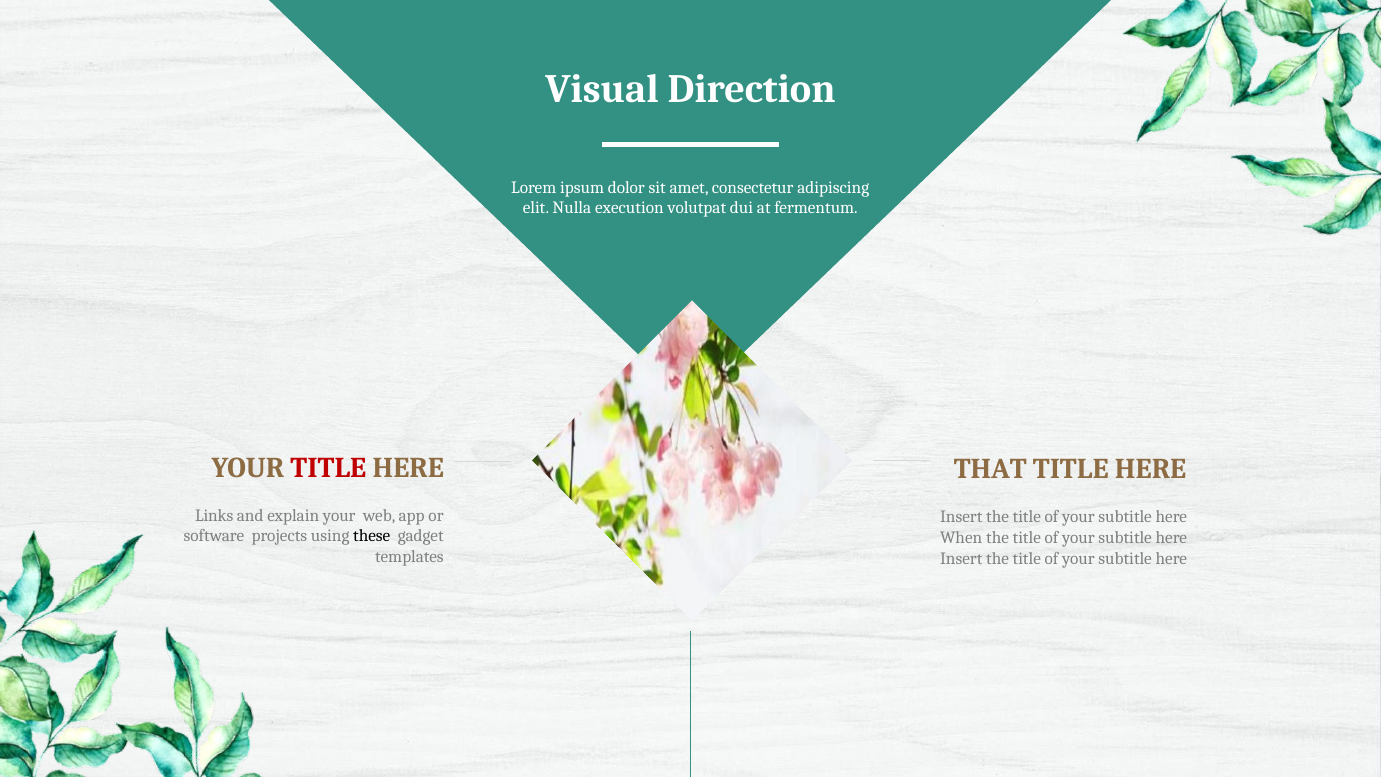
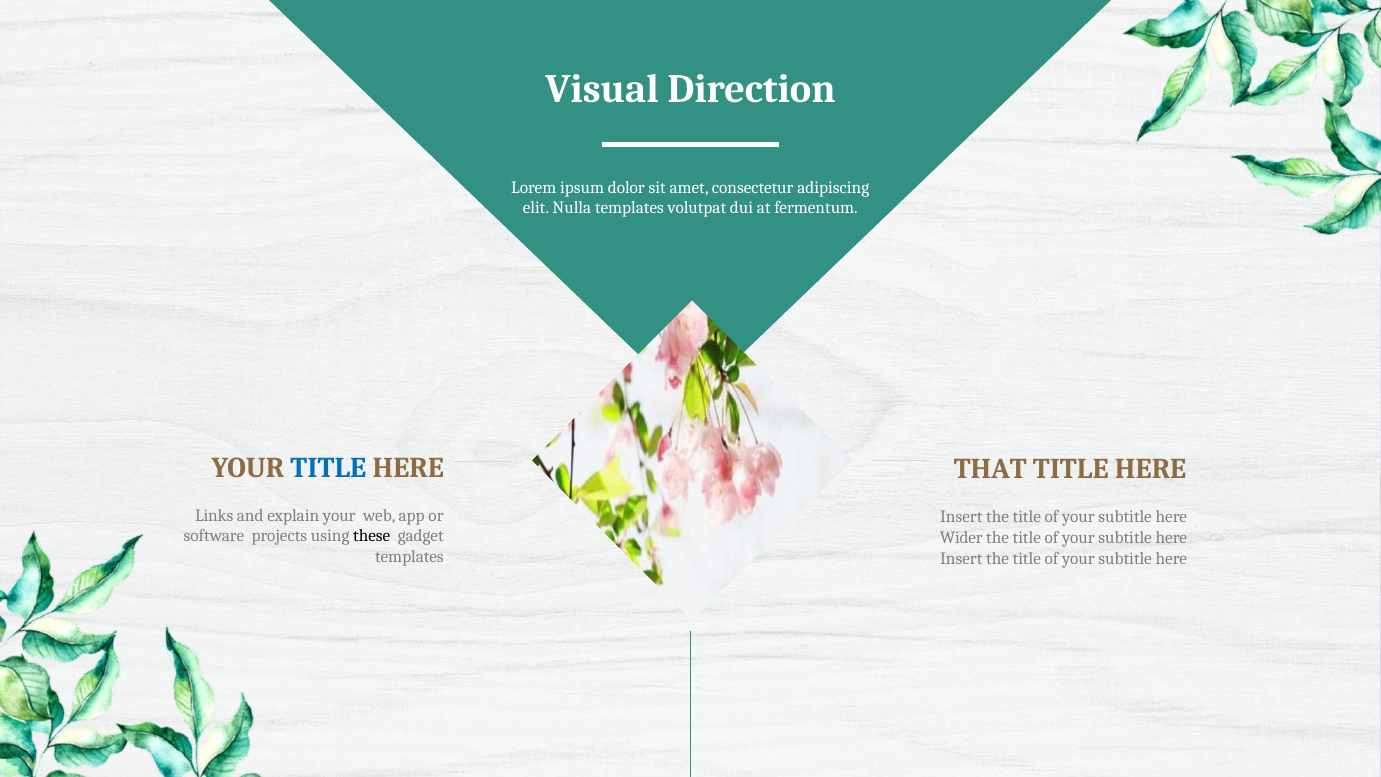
Nulla execution: execution -> templates
TITLE at (328, 468) colour: red -> blue
When: When -> Wider
